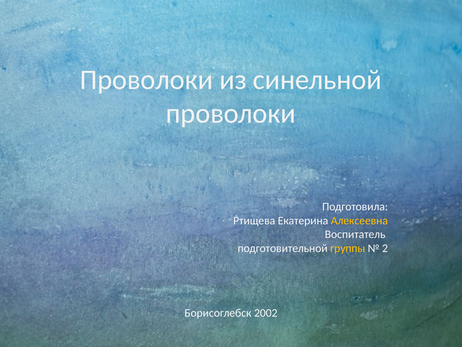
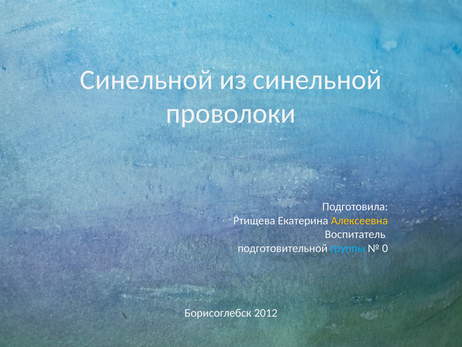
Проволоки at (146, 80): Проволоки -> Синельной
группы colour: yellow -> light blue
2: 2 -> 0
2002: 2002 -> 2012
